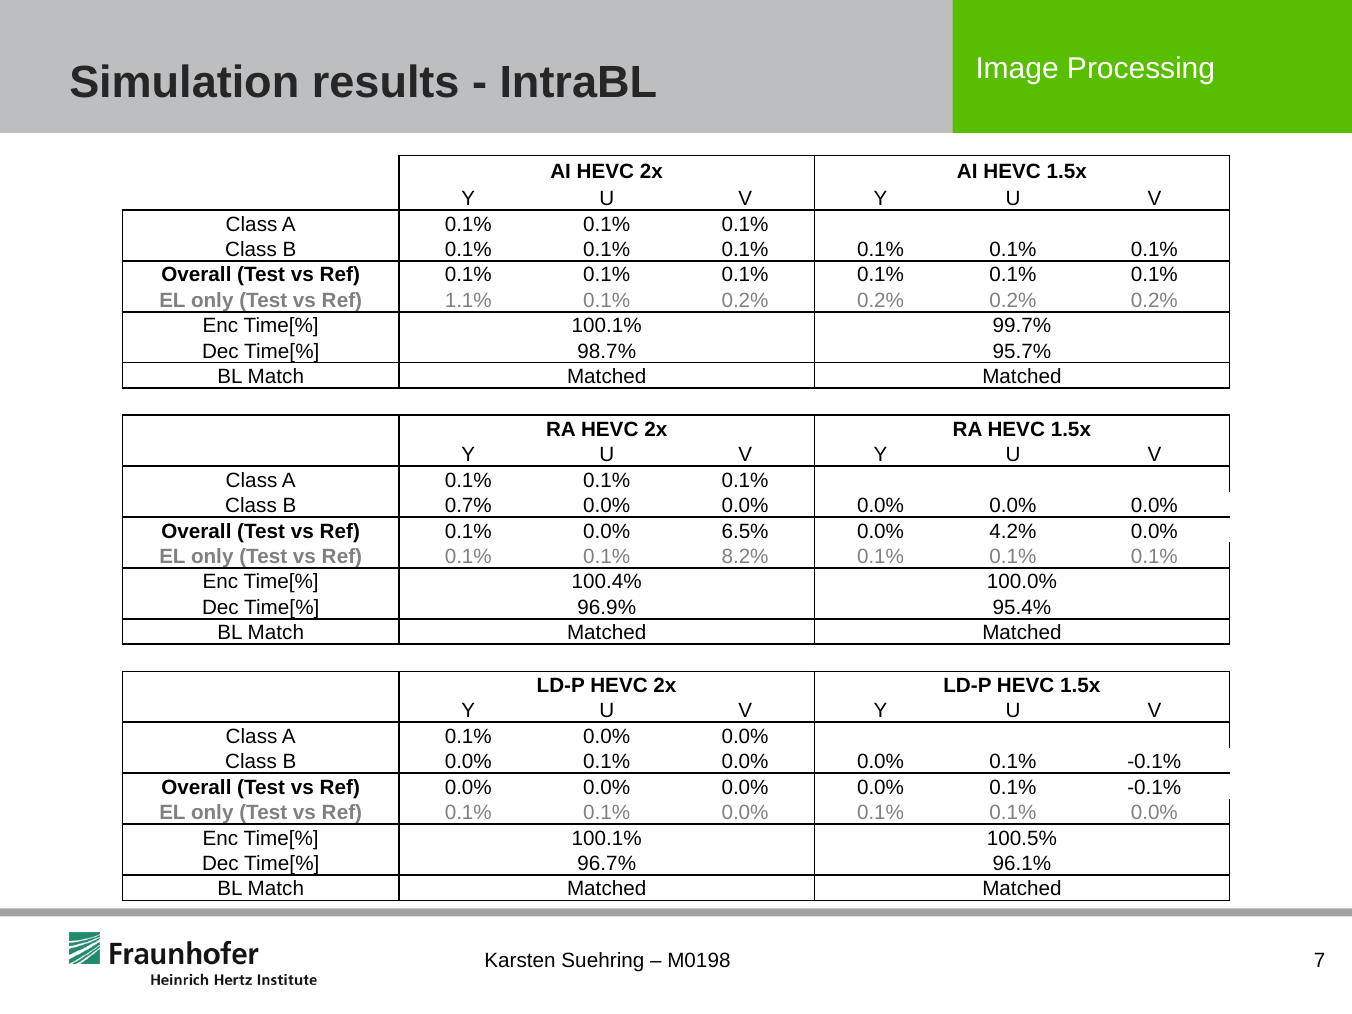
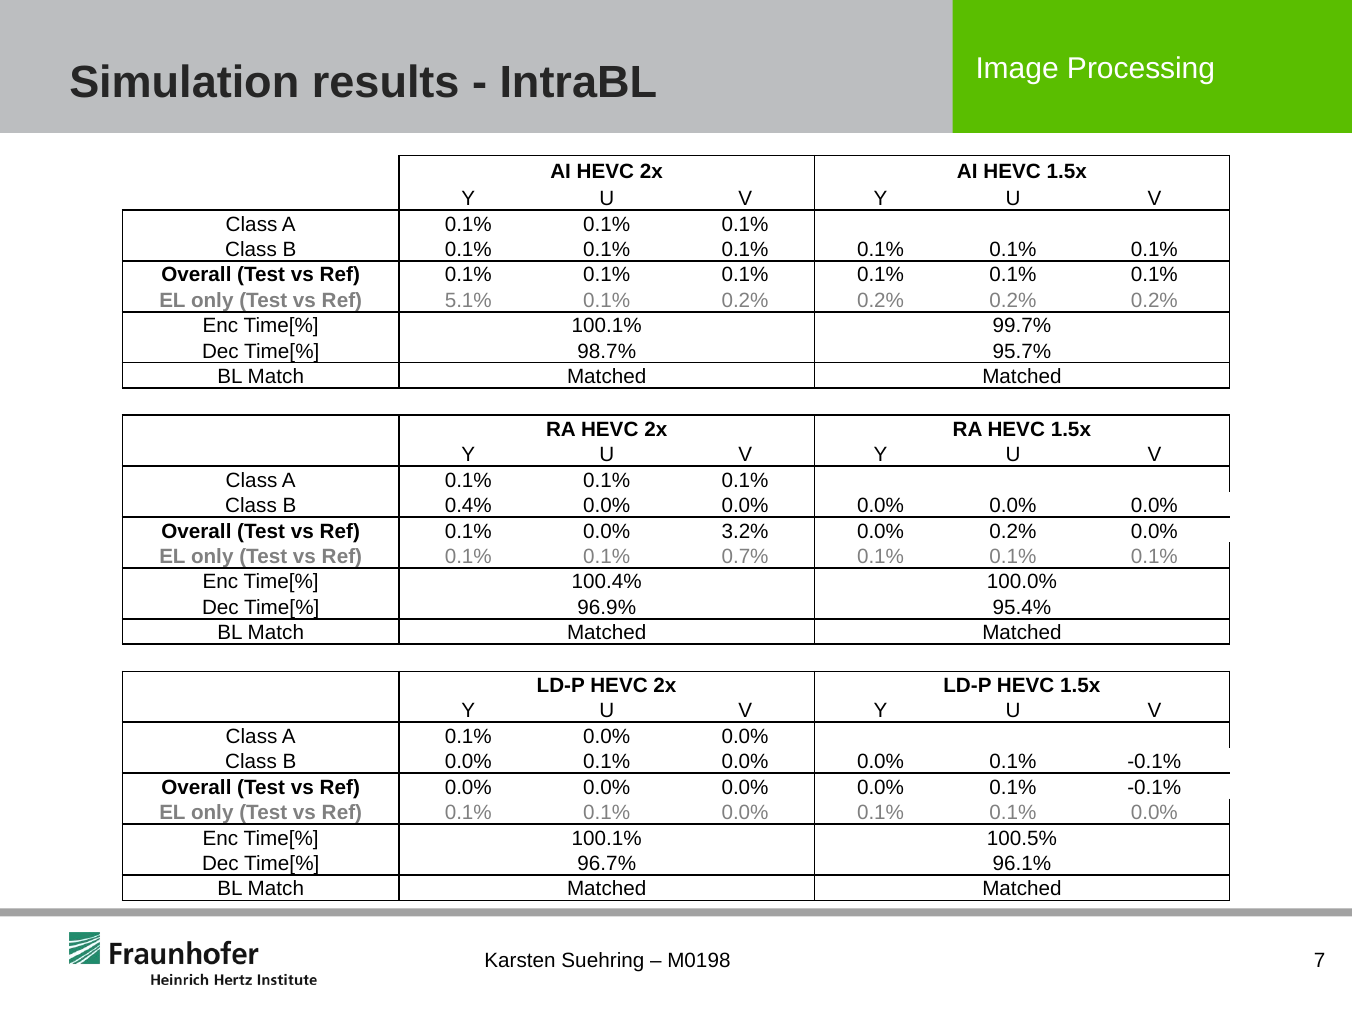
1.1%: 1.1% -> 5.1%
0.7%: 0.7% -> 0.4%
6.5%: 6.5% -> 3.2%
0.0% 4.2%: 4.2% -> 0.2%
8.2%: 8.2% -> 0.7%
